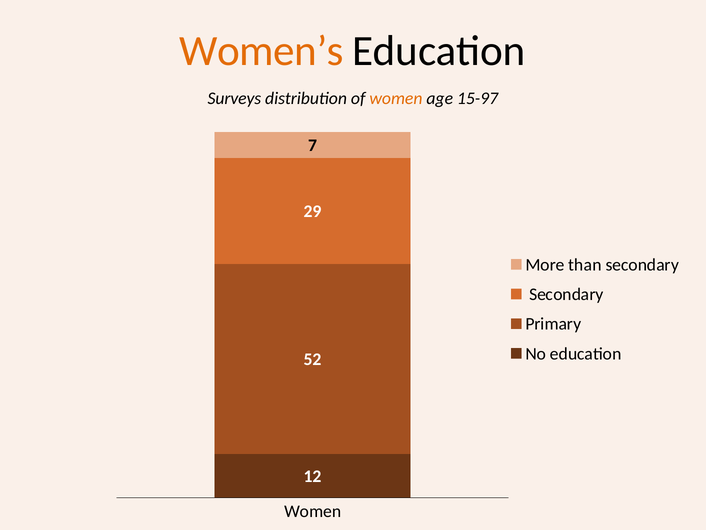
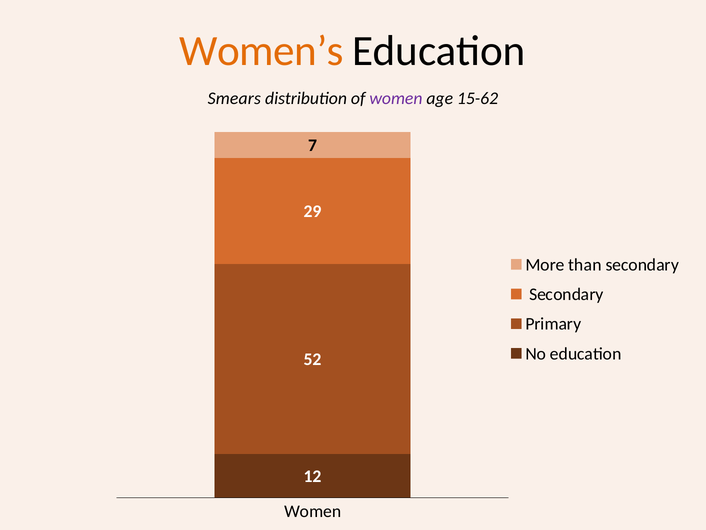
Surveys: Surveys -> Smears
women at (396, 98) colour: orange -> purple
15-97: 15-97 -> 15-62
